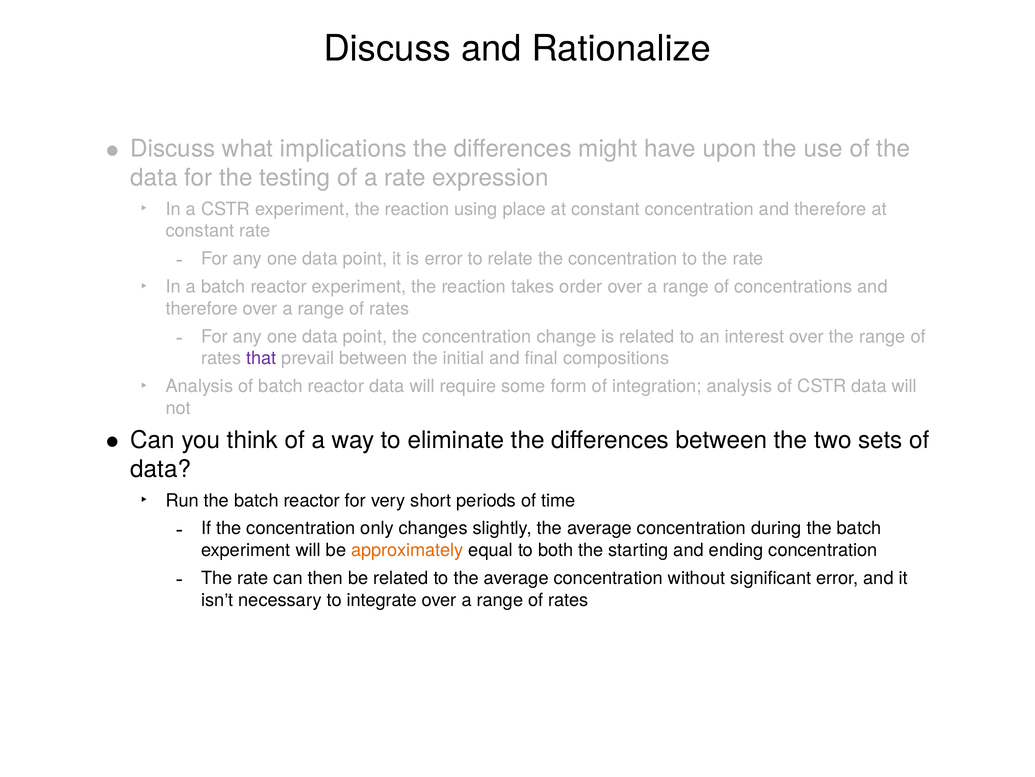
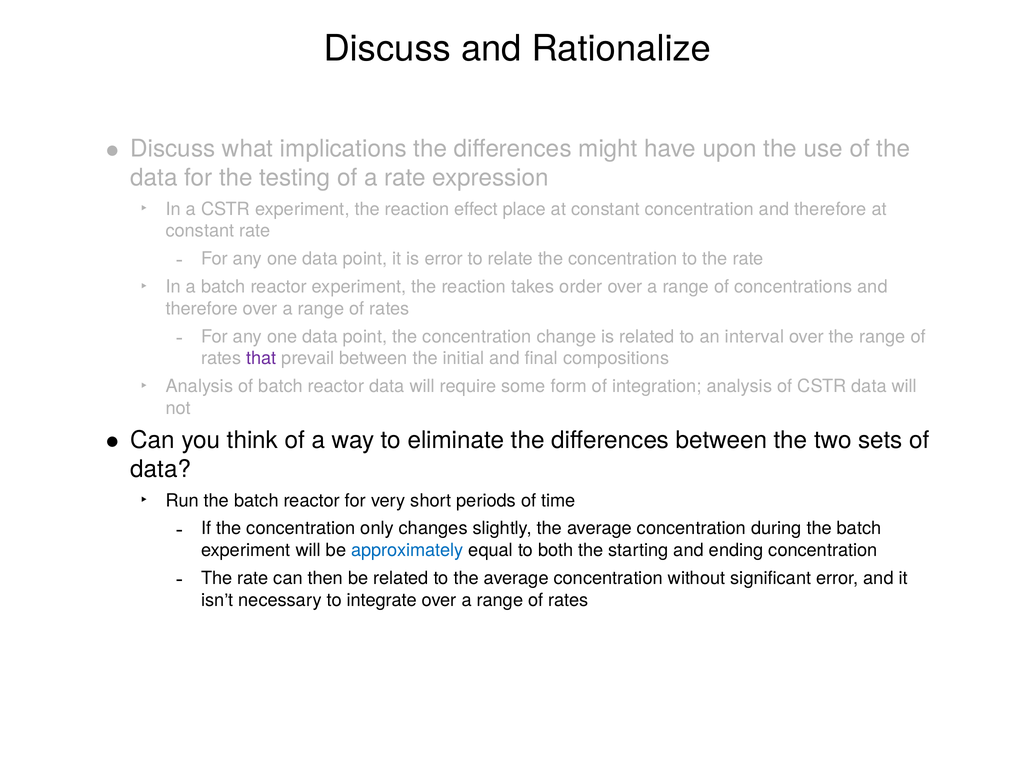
using: using -> effect
interest: interest -> interval
approximately colour: orange -> blue
